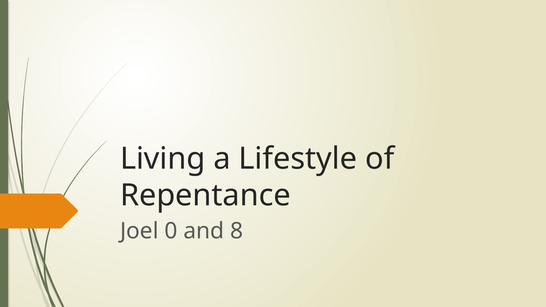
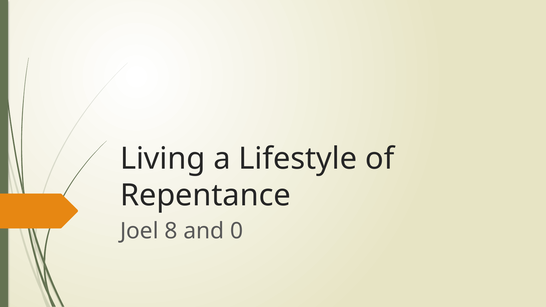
0: 0 -> 8
8: 8 -> 0
